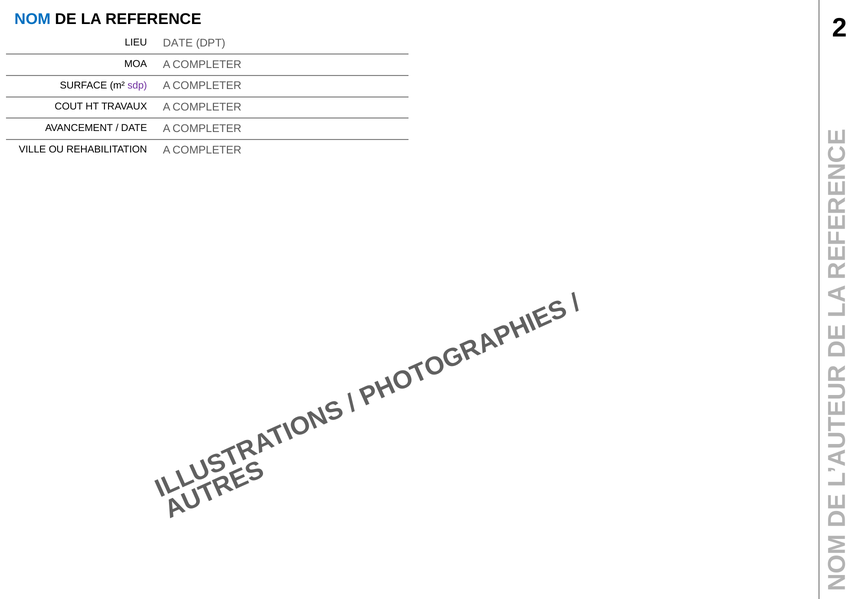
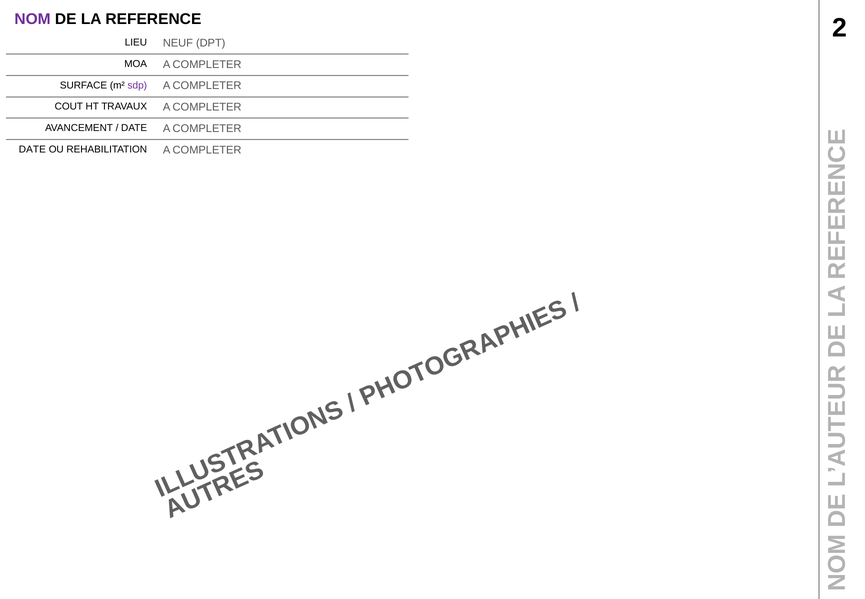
NOM colour: blue -> purple
LIEU DATE: DATE -> NEUF
VILLE at (32, 149): VILLE -> DATE
